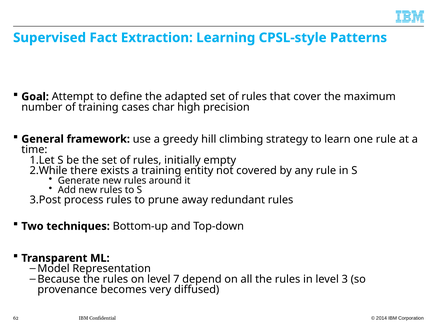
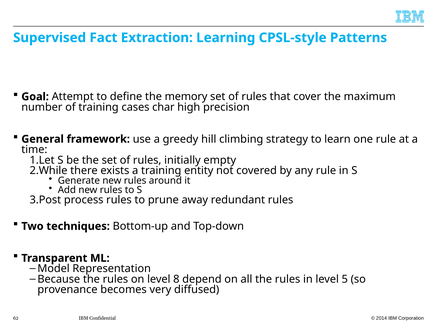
adapted: adapted -> memory
7: 7 -> 8
3: 3 -> 5
